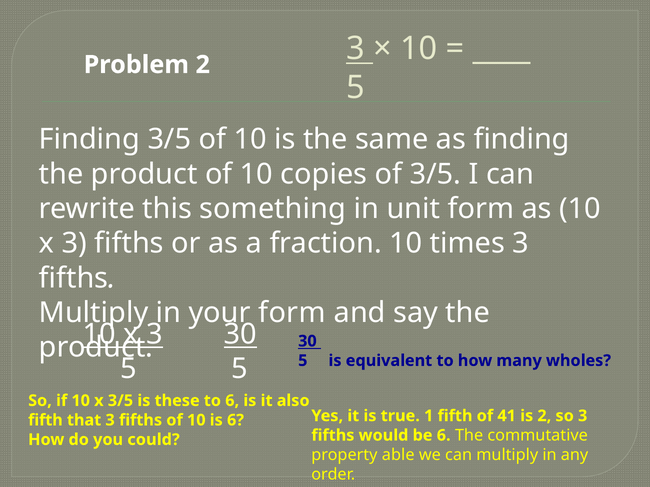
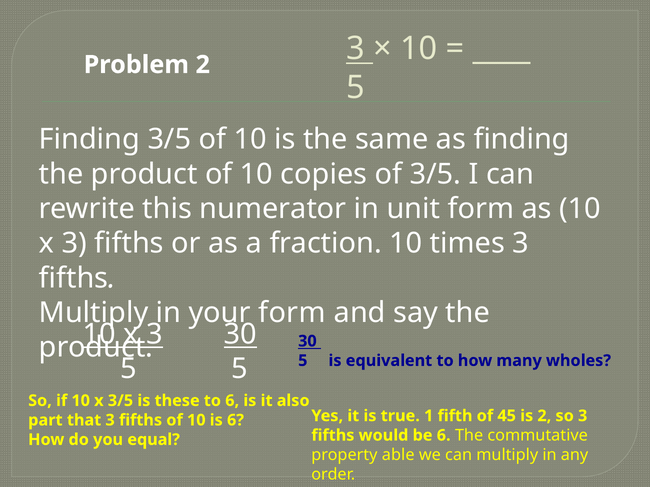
something: something -> numerator
41: 41 -> 45
fifth at (45, 421): fifth -> part
could: could -> equal
